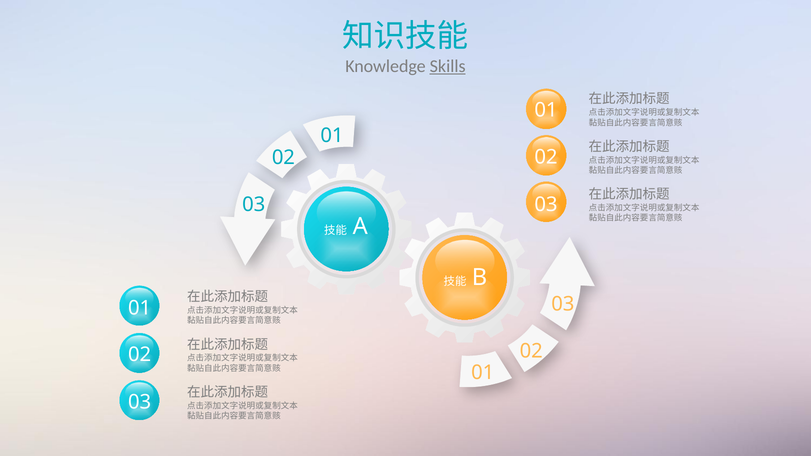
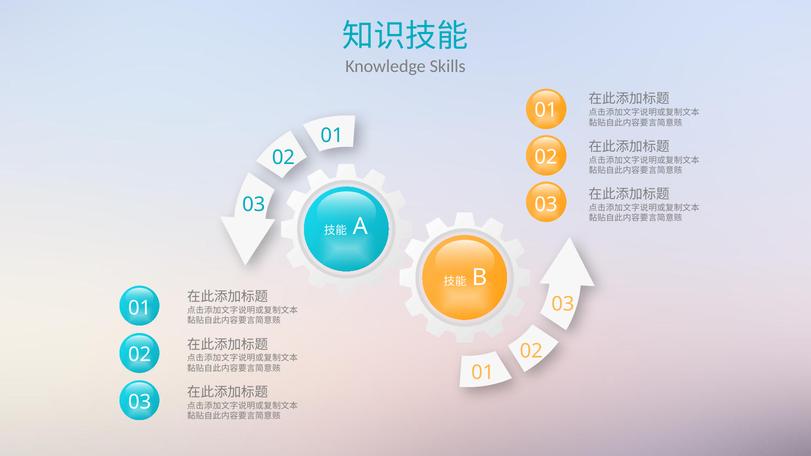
Skills underline: present -> none
